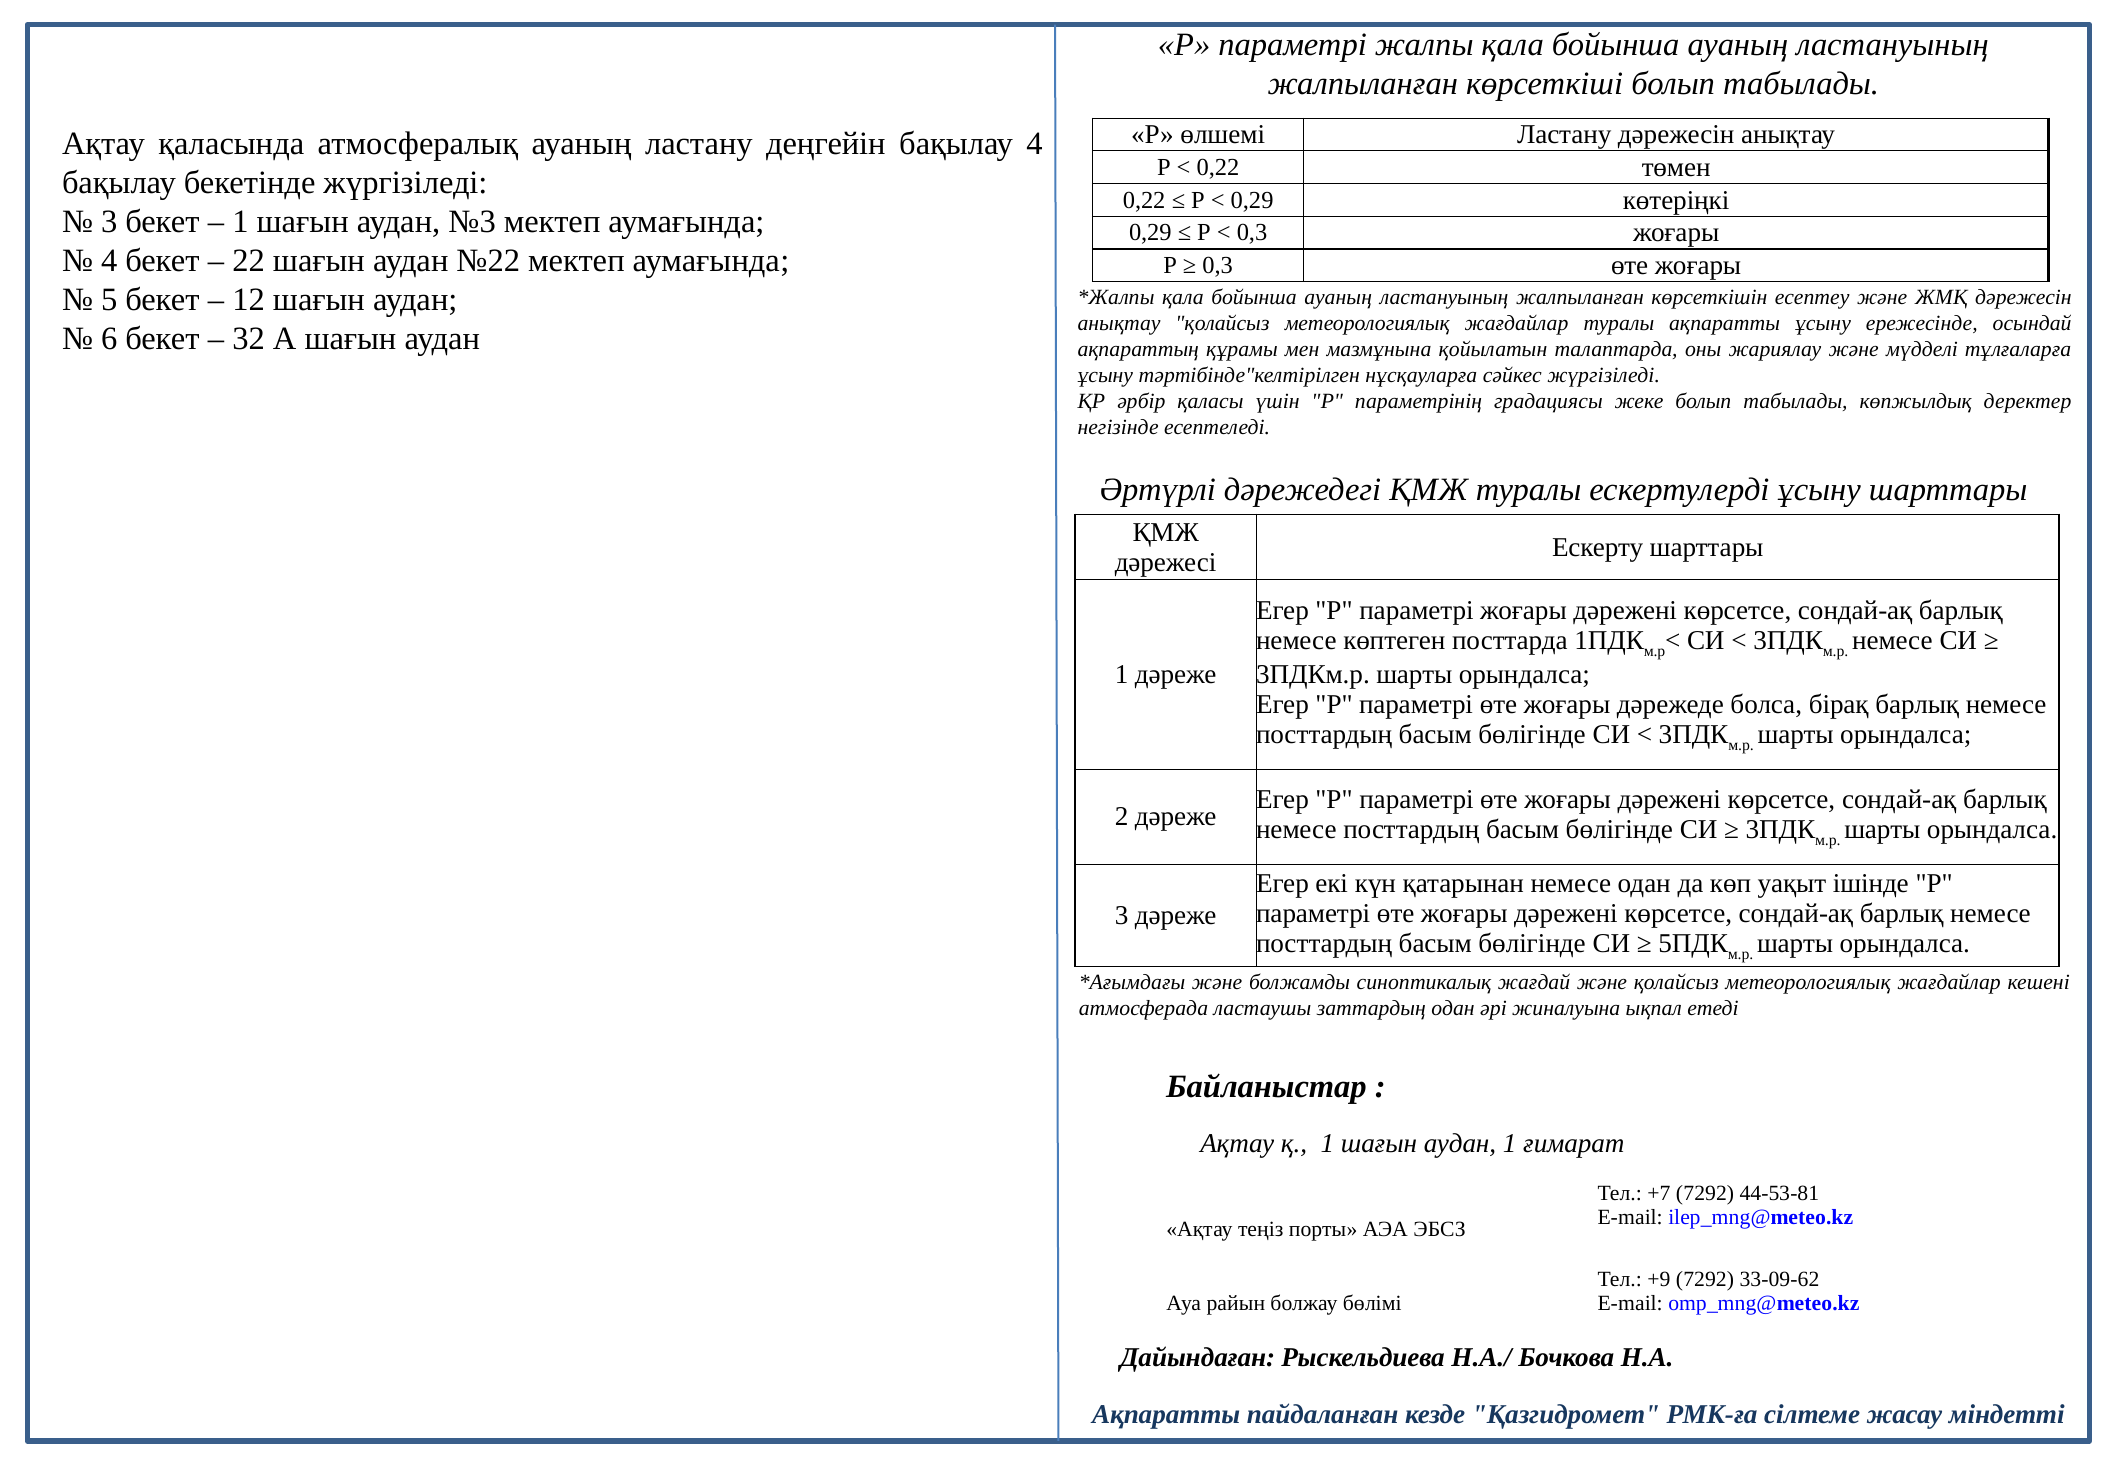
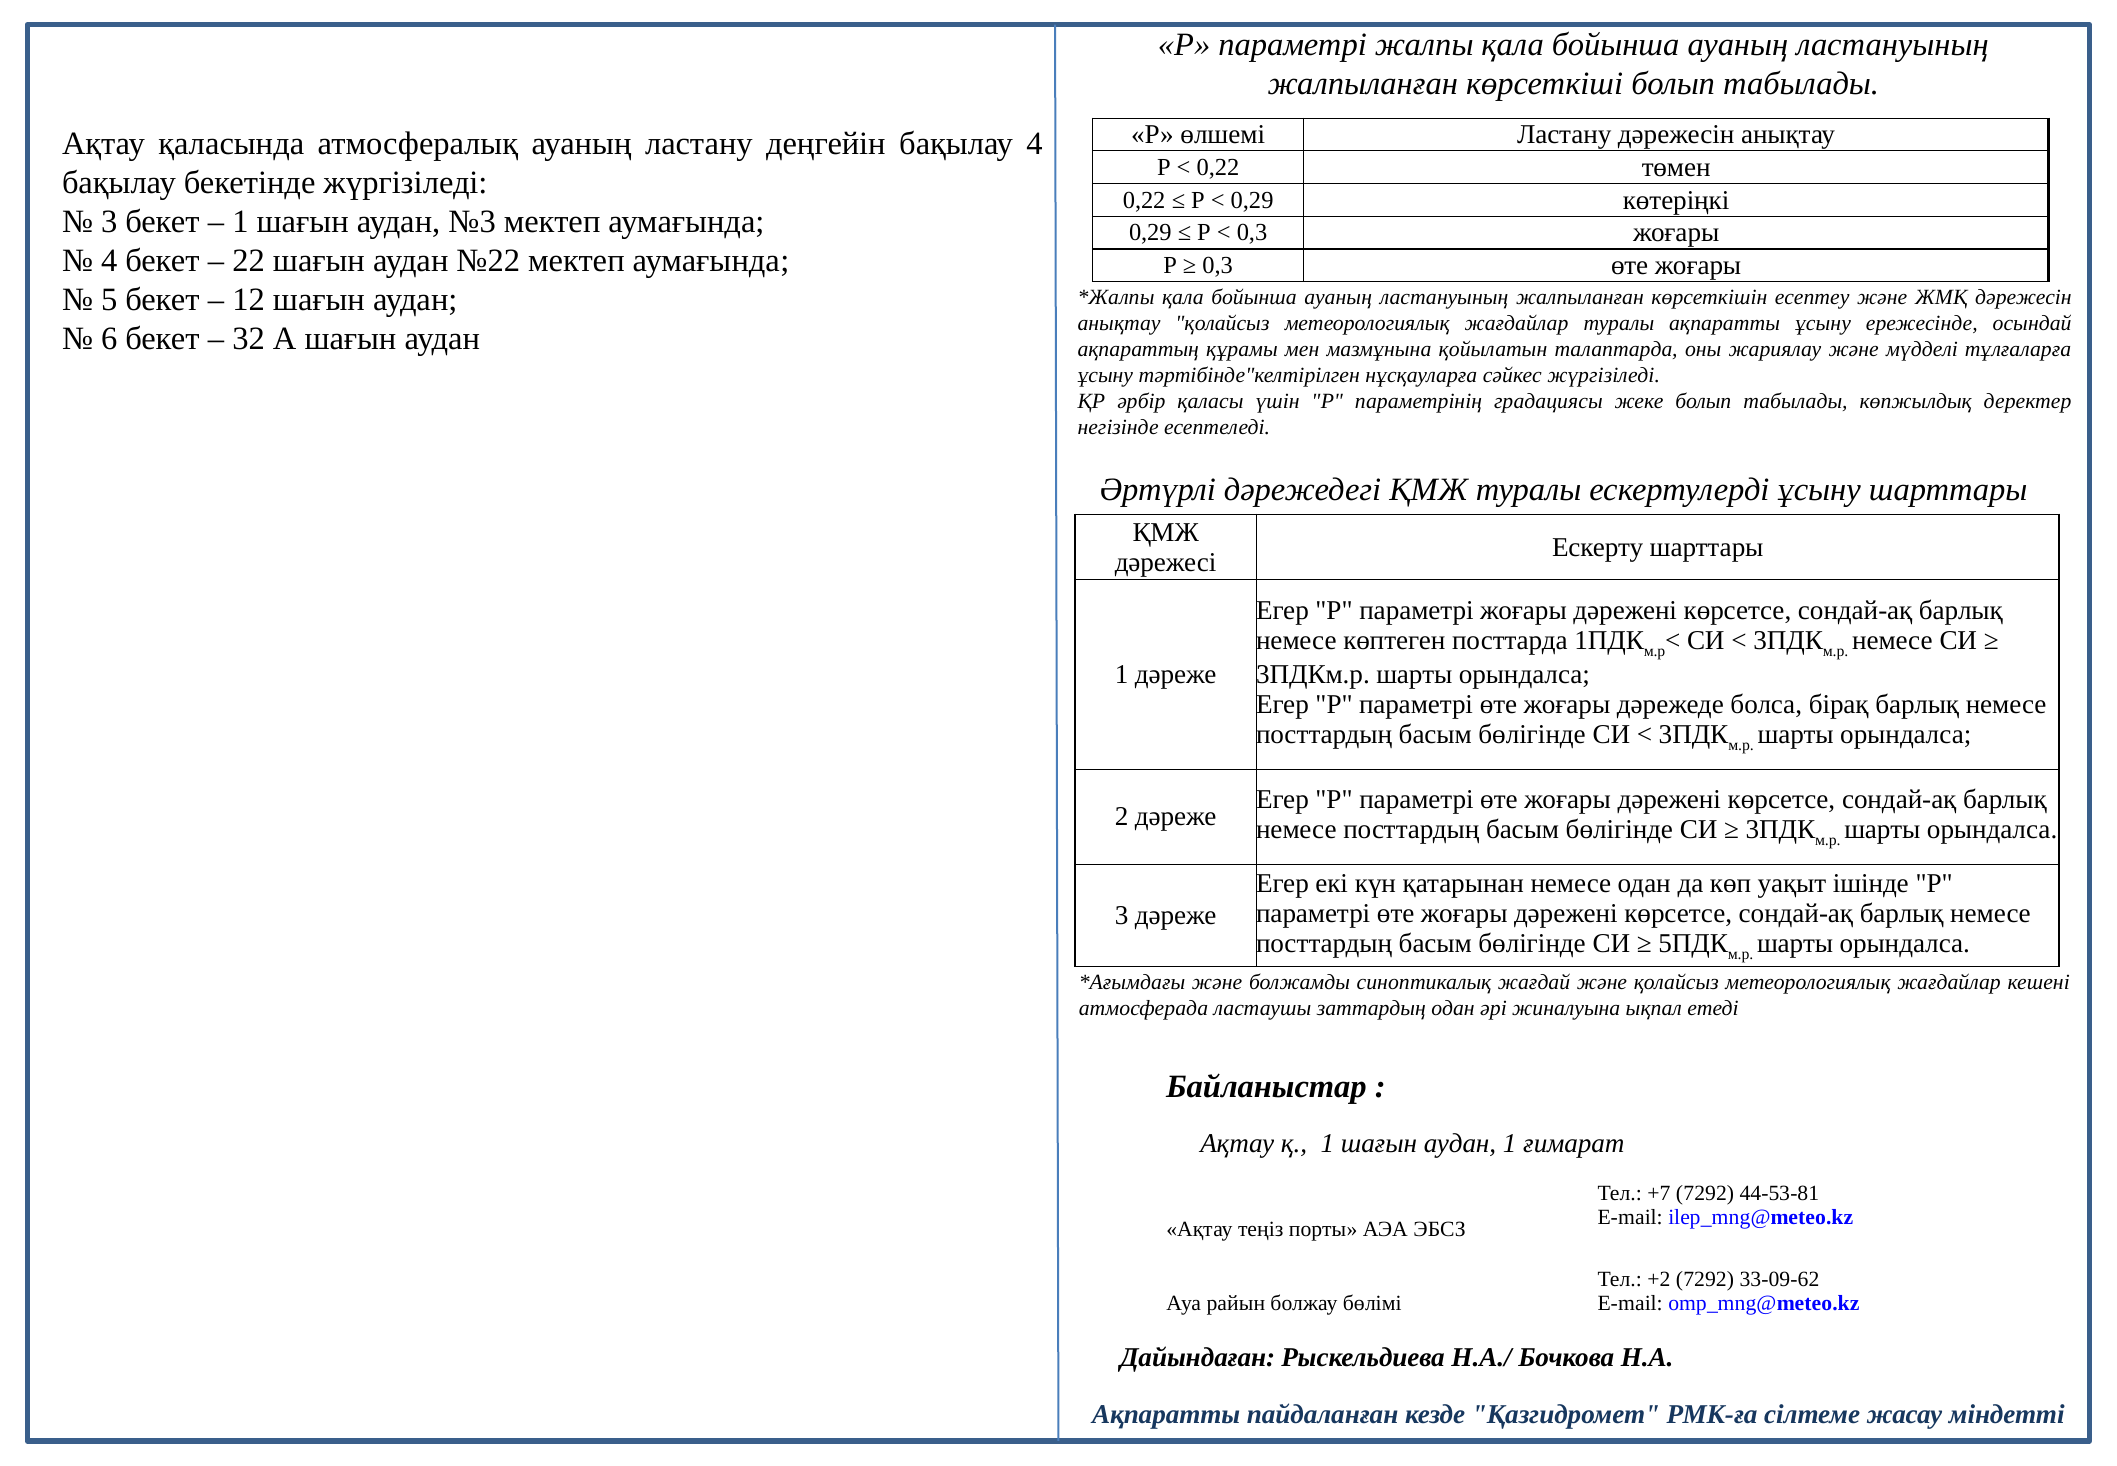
+9: +9 -> +2
